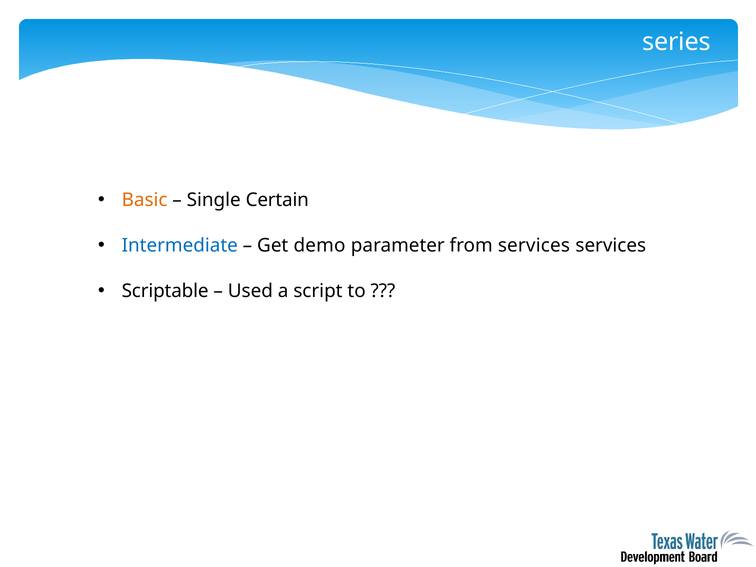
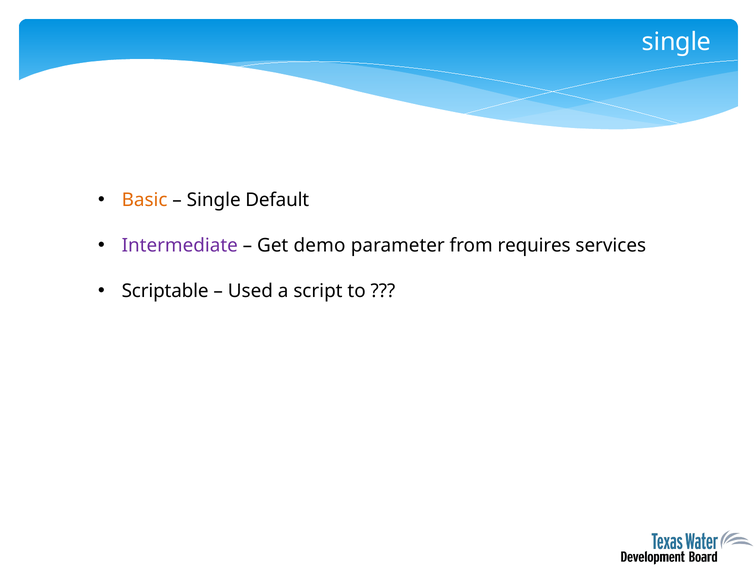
series at (677, 42): series -> single
Certain: Certain -> Default
Intermediate colour: blue -> purple
from services: services -> requires
